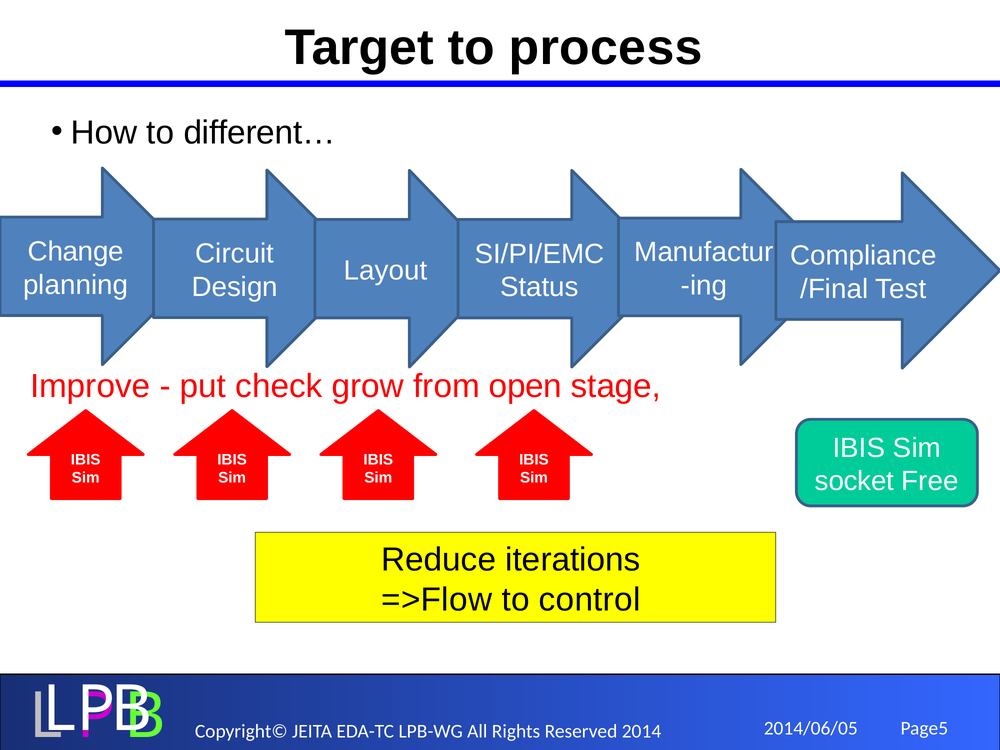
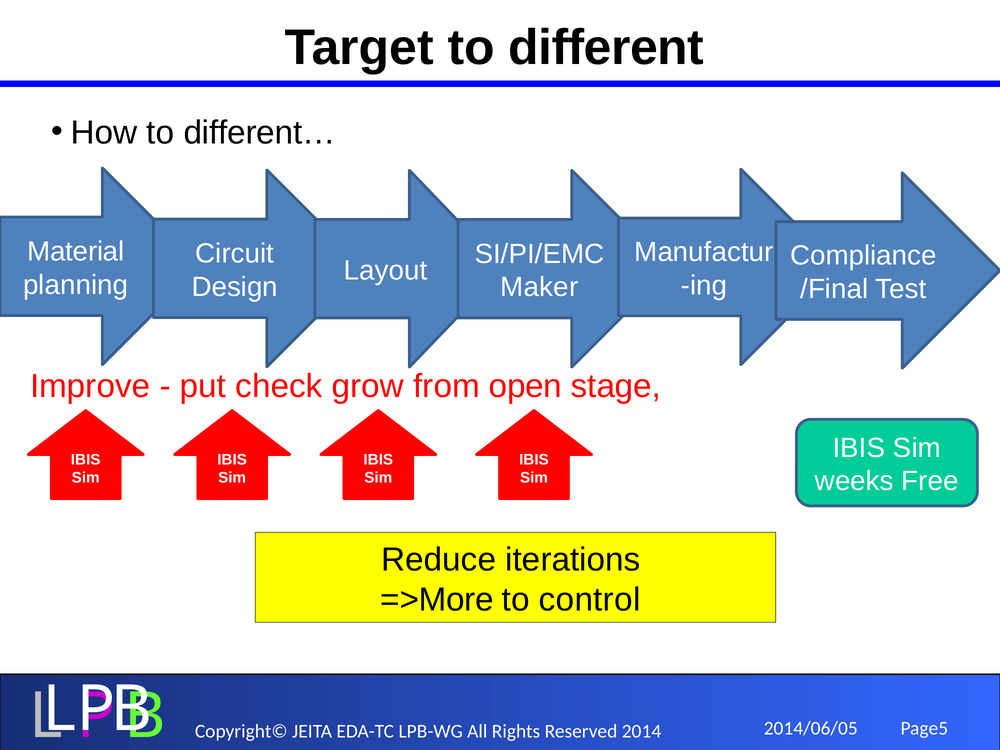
process: process -> different
Change: Change -> Material
Status: Status -> Maker
socket: socket -> weeks
=>Flow: =>Flow -> =>More
